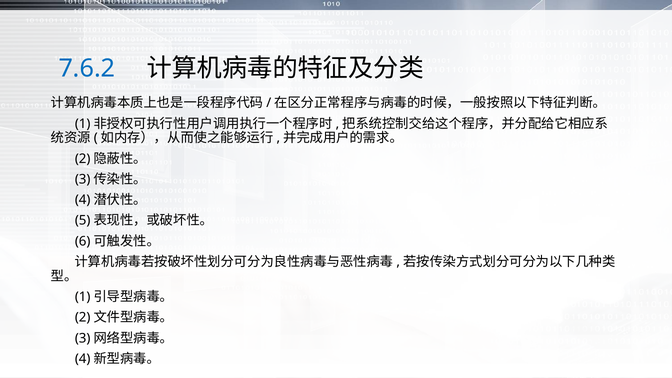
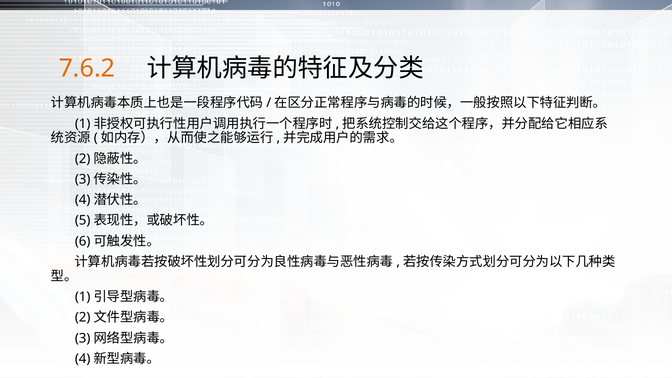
7.6.2 colour: blue -> orange
